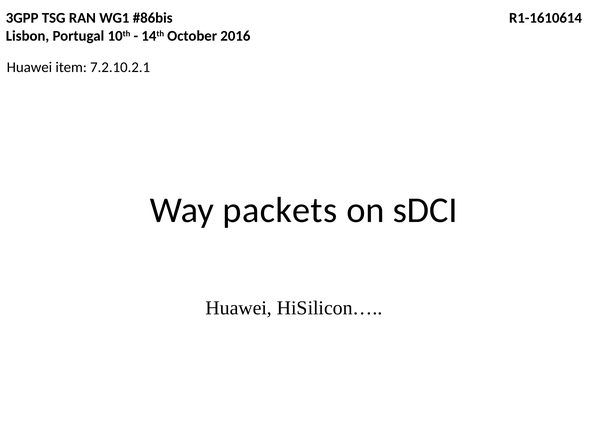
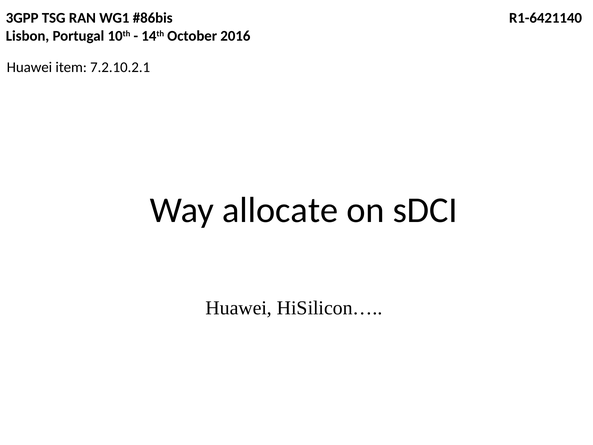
R1-1610614: R1-1610614 -> R1-6421140
packets: packets -> allocate
